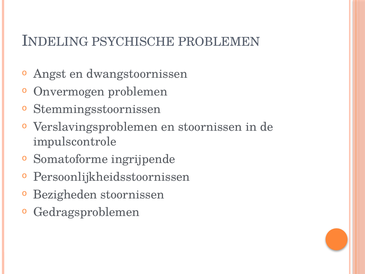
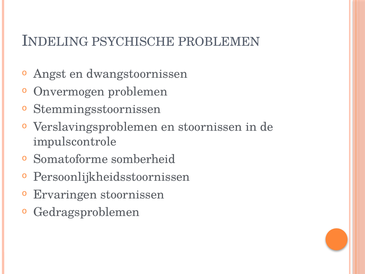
ingrijpende: ingrijpende -> somberheid
Bezigheden: Bezigheden -> Ervaringen
